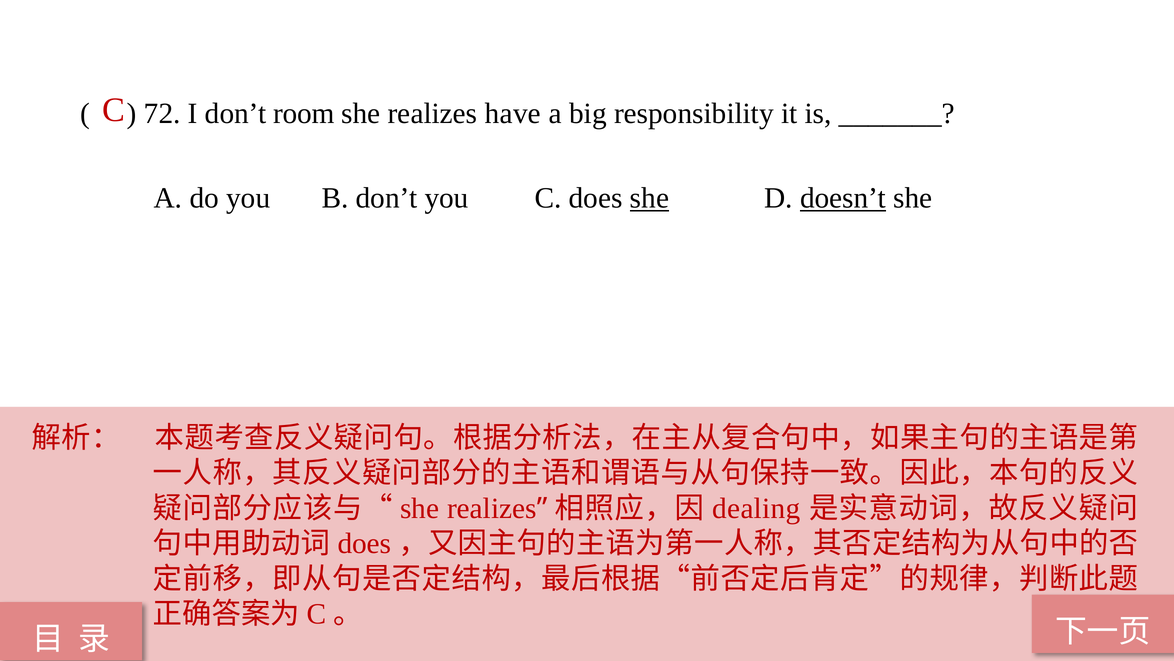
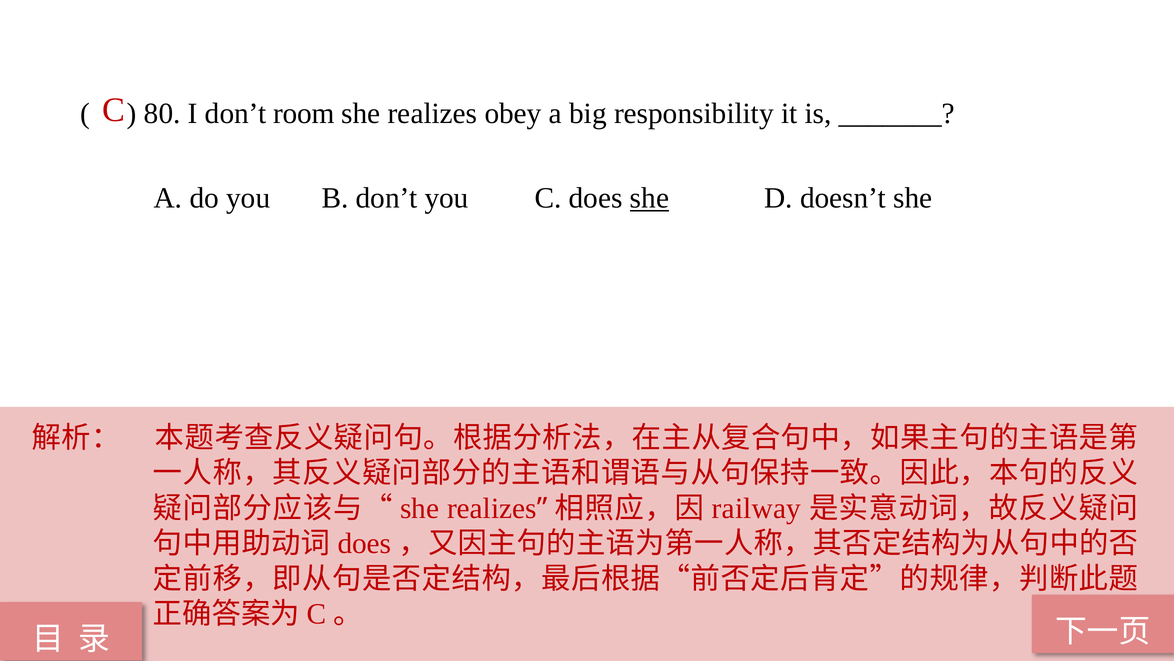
72: 72 -> 80
have: have -> obey
doesn’t underline: present -> none
dealing: dealing -> railway
